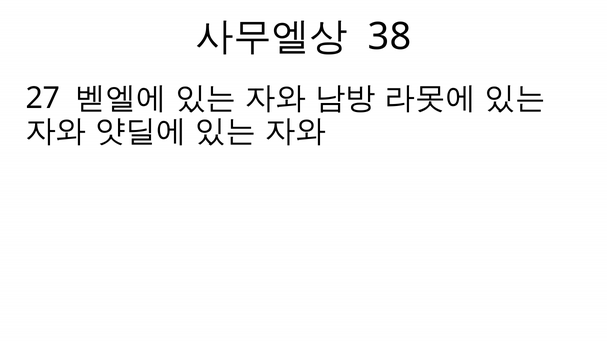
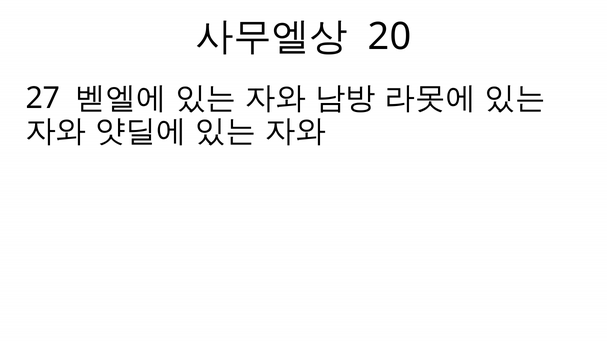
38: 38 -> 20
